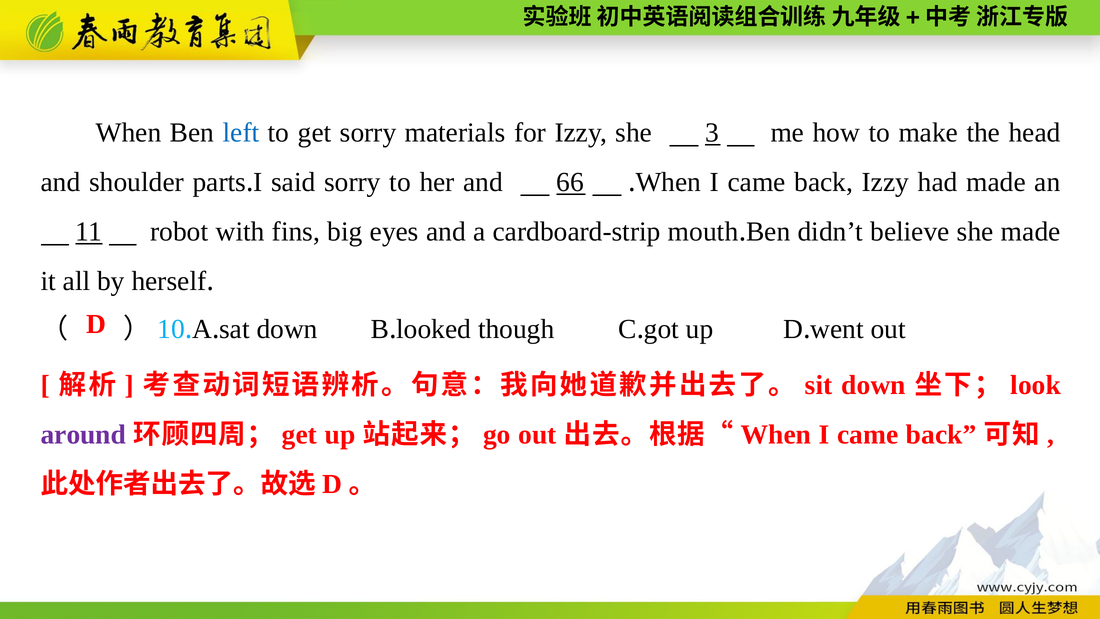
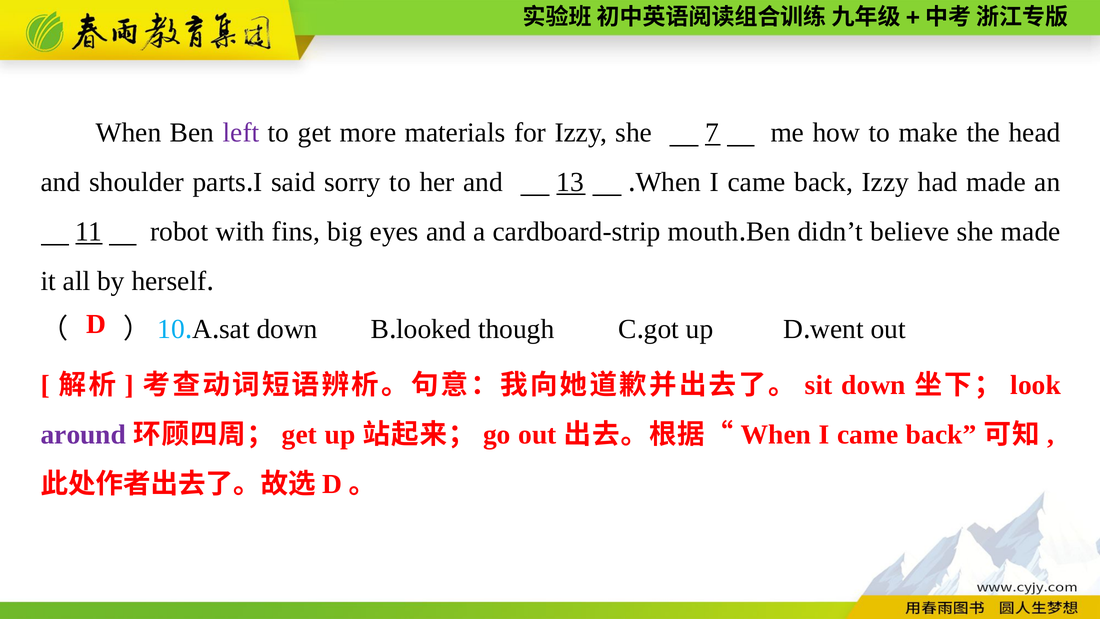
left colour: blue -> purple
get sorry: sorry -> more
3: 3 -> 7
66: 66 -> 13
